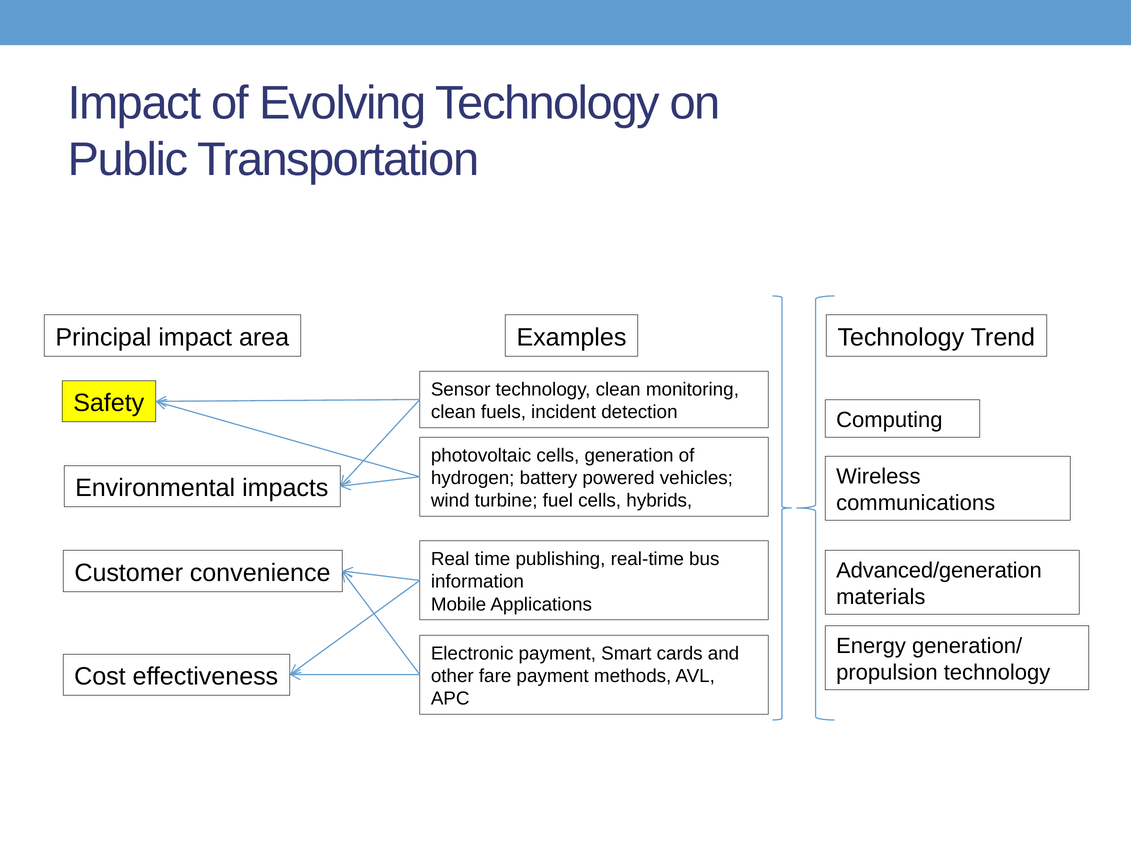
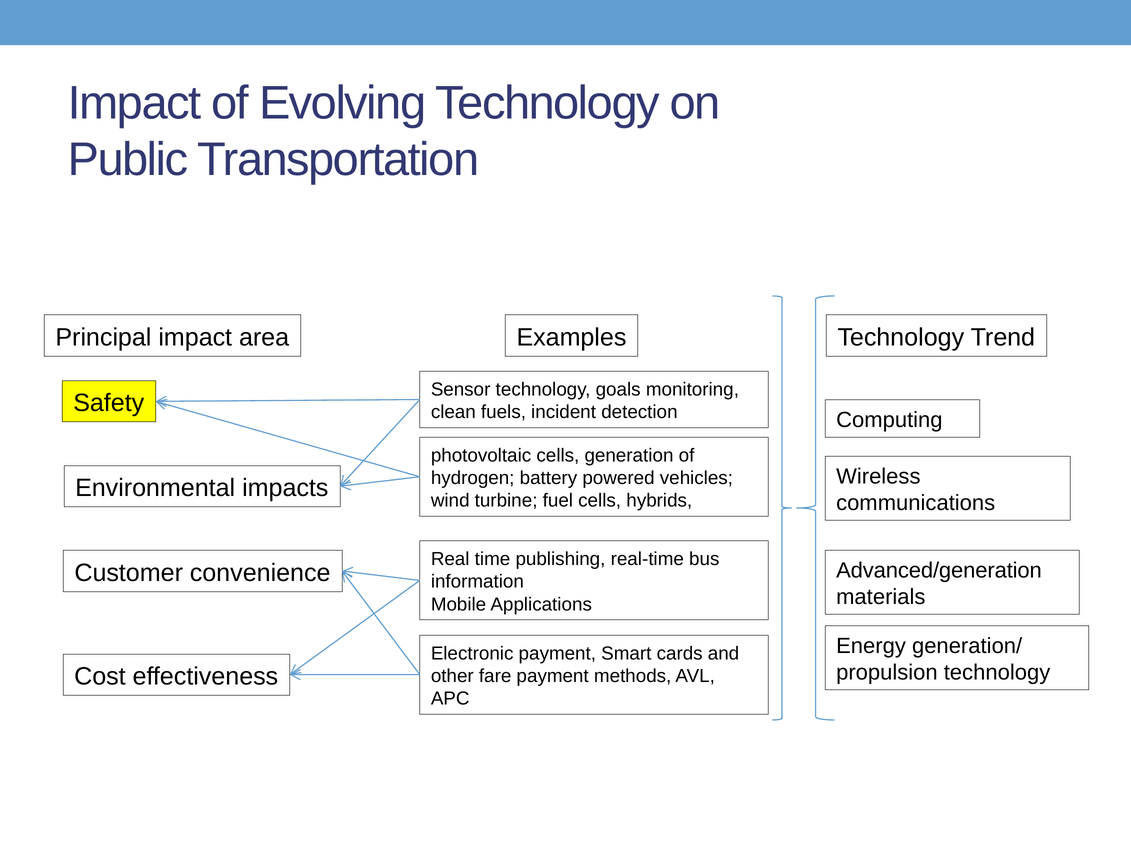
technology clean: clean -> goals
